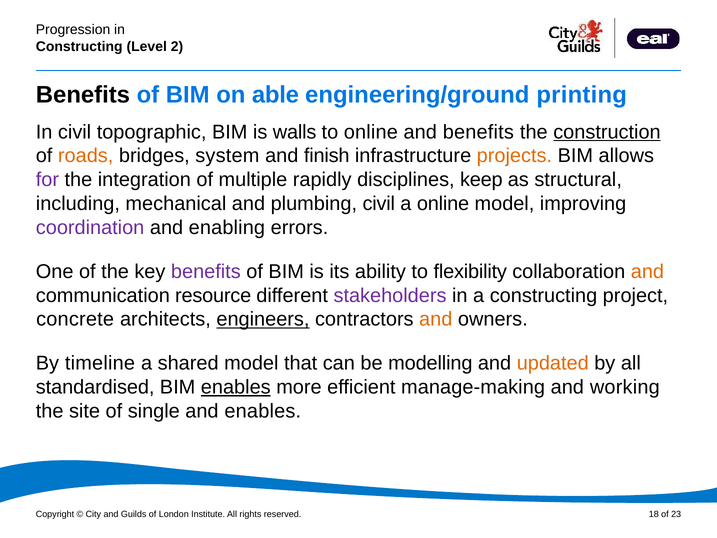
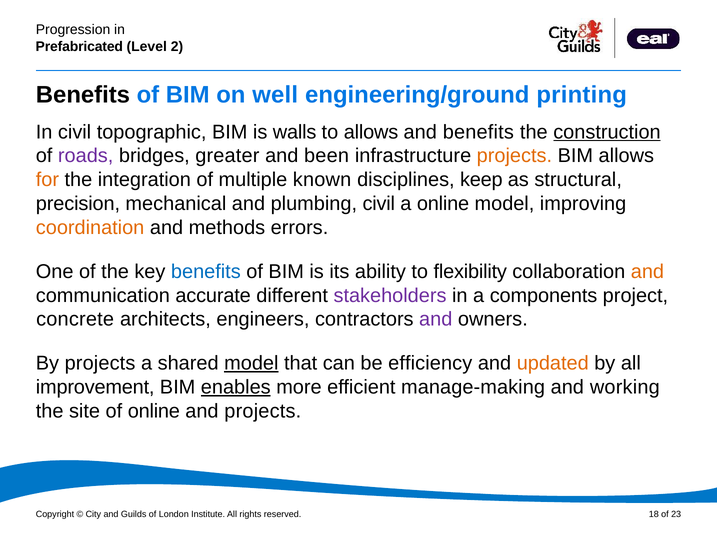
Constructing at (79, 47): Constructing -> Prefabricated
able: able -> well
to online: online -> allows
roads colour: orange -> purple
system: system -> greater
finish: finish -> been
for colour: purple -> orange
rapidly: rapidly -> known
including: including -> precision
coordination colour: purple -> orange
enabling: enabling -> methods
benefits at (206, 271) colour: purple -> blue
resource: resource -> accurate
a constructing: constructing -> components
engineers underline: present -> none
and at (436, 319) colour: orange -> purple
By timeline: timeline -> projects
model at (251, 363) underline: none -> present
modelling: modelling -> efficiency
standardised: standardised -> improvement
of single: single -> online
and enables: enables -> projects
